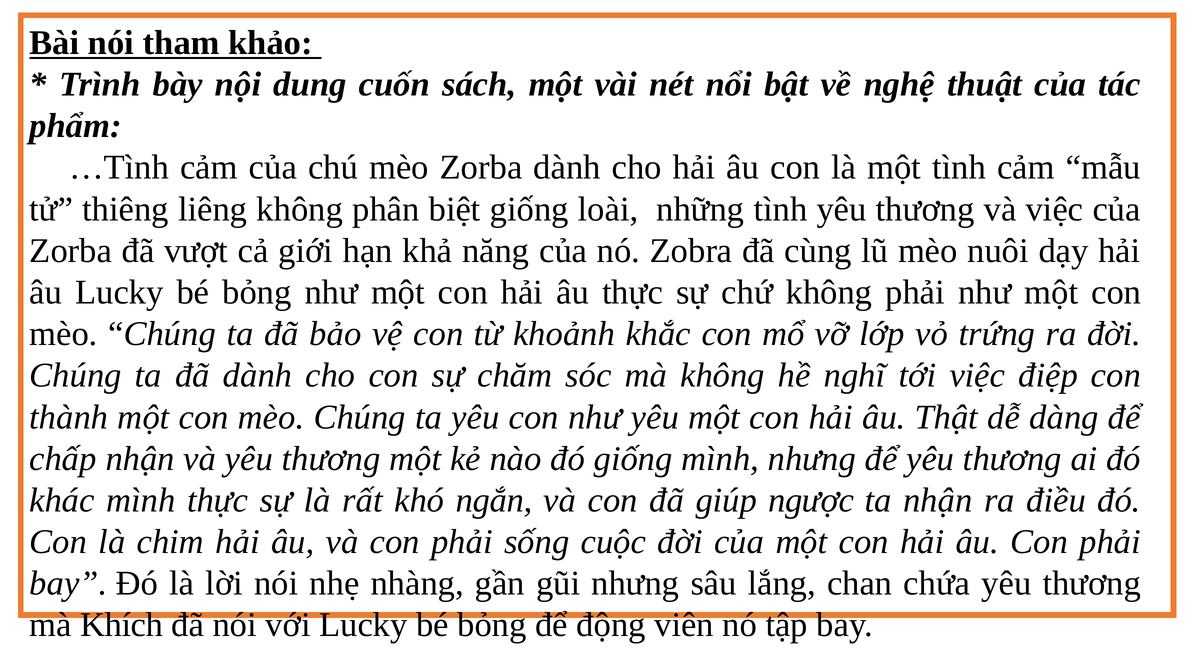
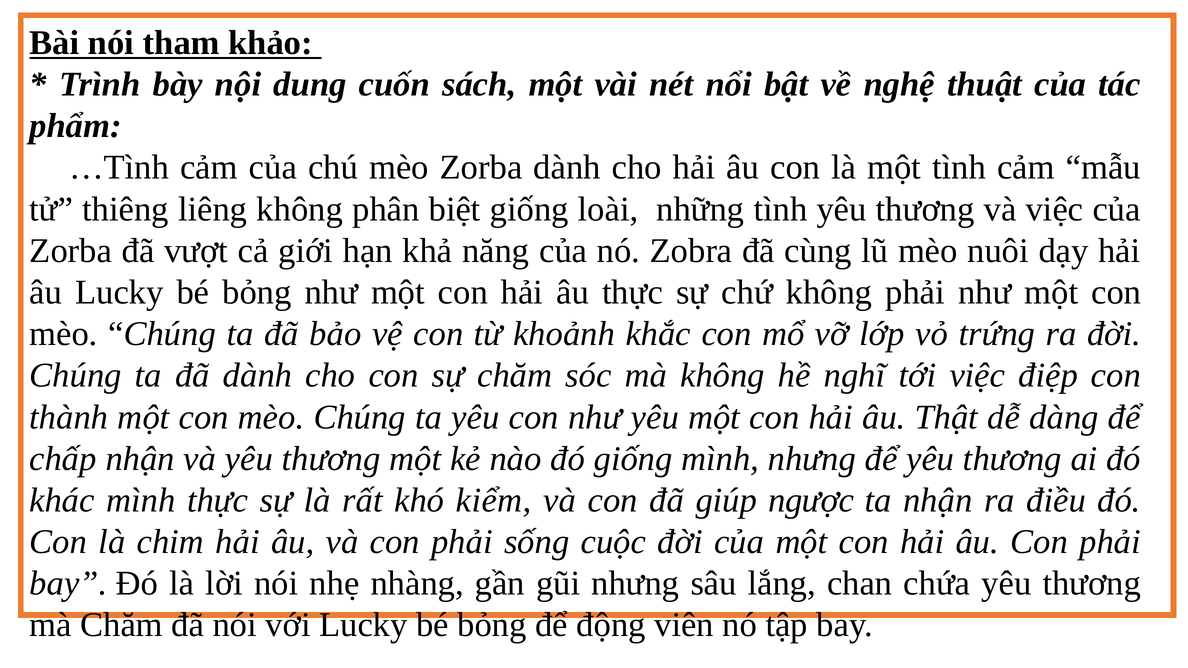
ngắn: ngắn -> kiểm
mà Khích: Khích -> Chăm
